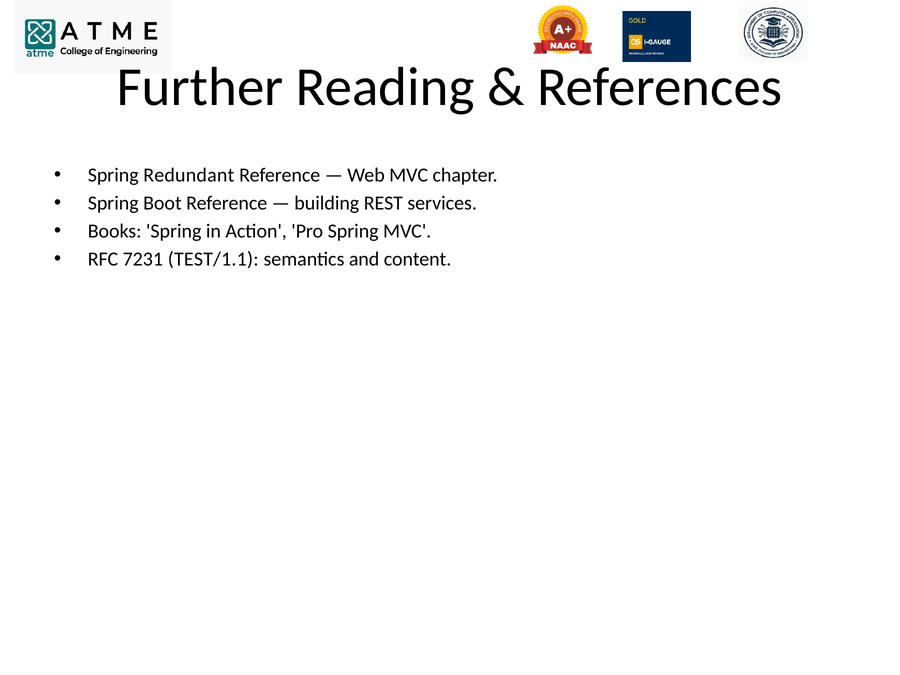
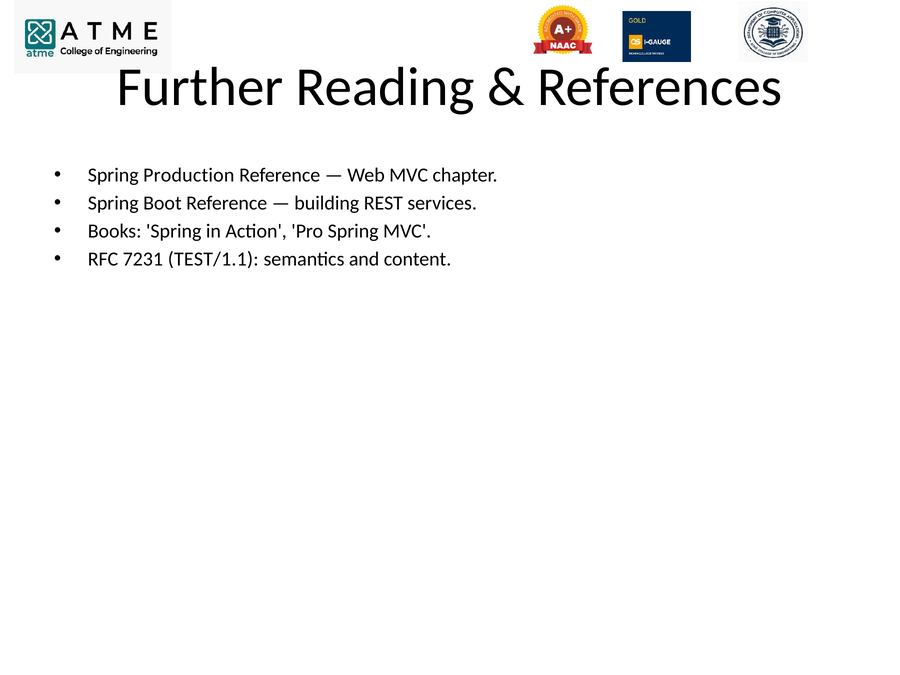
Redundant: Redundant -> Production
